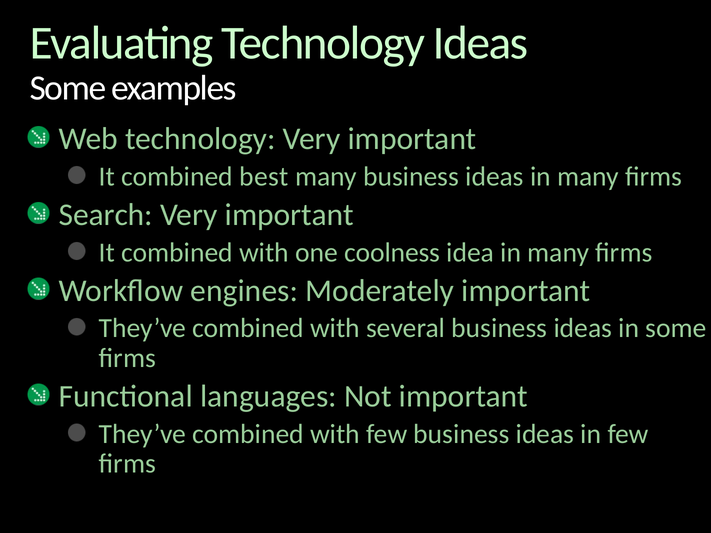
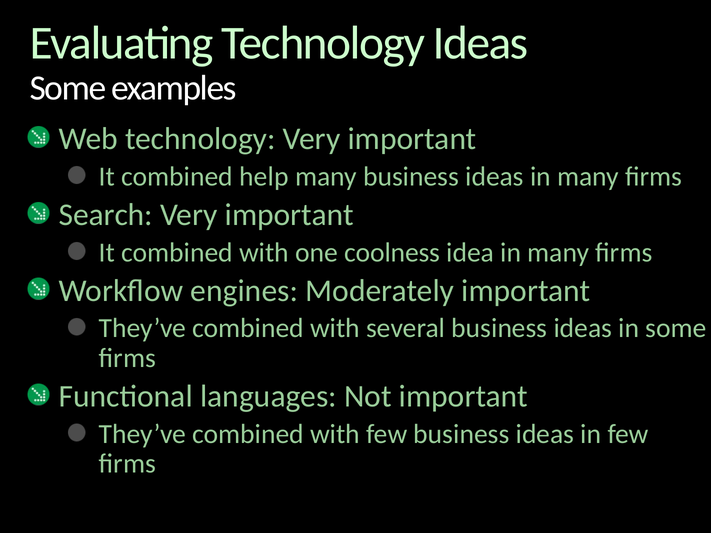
best: best -> help
